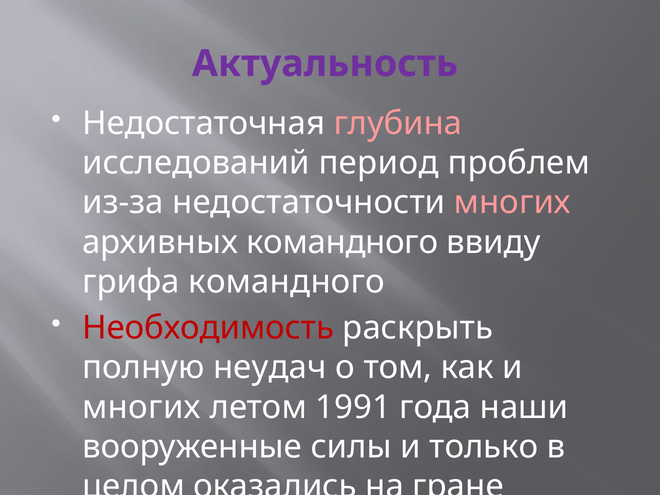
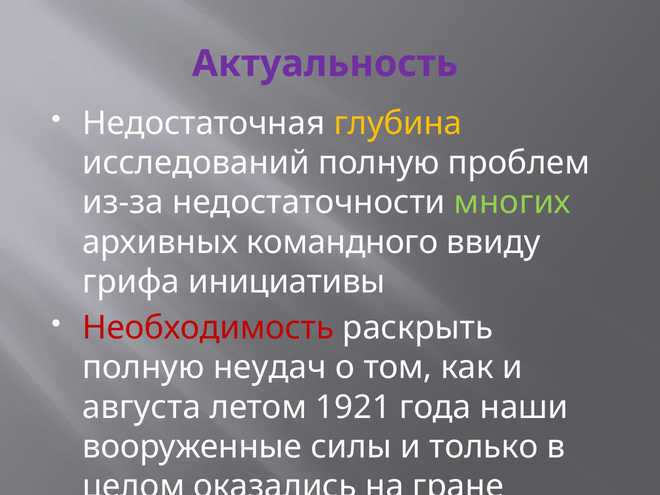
глубина colour: pink -> yellow
исследований период: период -> полную
многих at (512, 203) colour: pink -> light green
грифа командного: командного -> инициативы
многих at (142, 407): многих -> августа
1991: 1991 -> 1921
